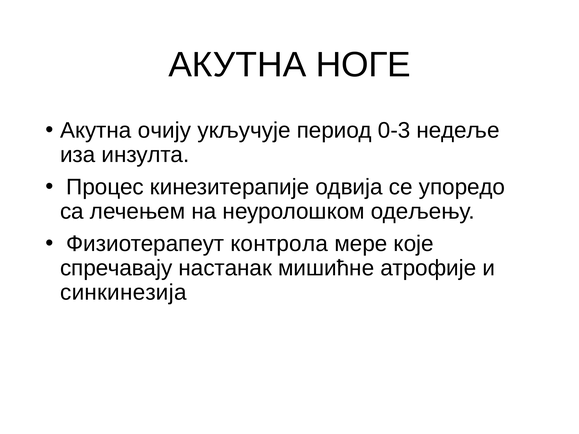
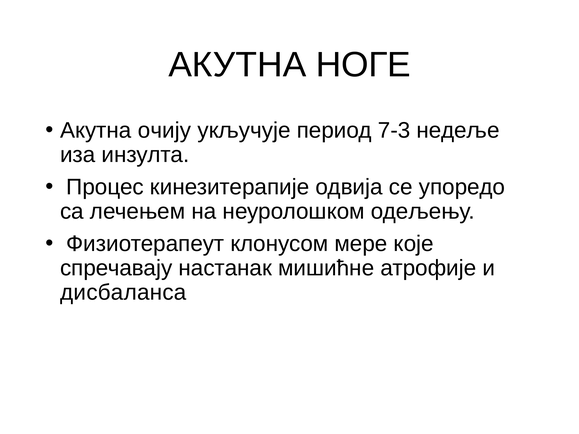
0-3: 0-3 -> 7-3
контрола: контрола -> клонусом
синкинезија: синкинезија -> дисбаланса
